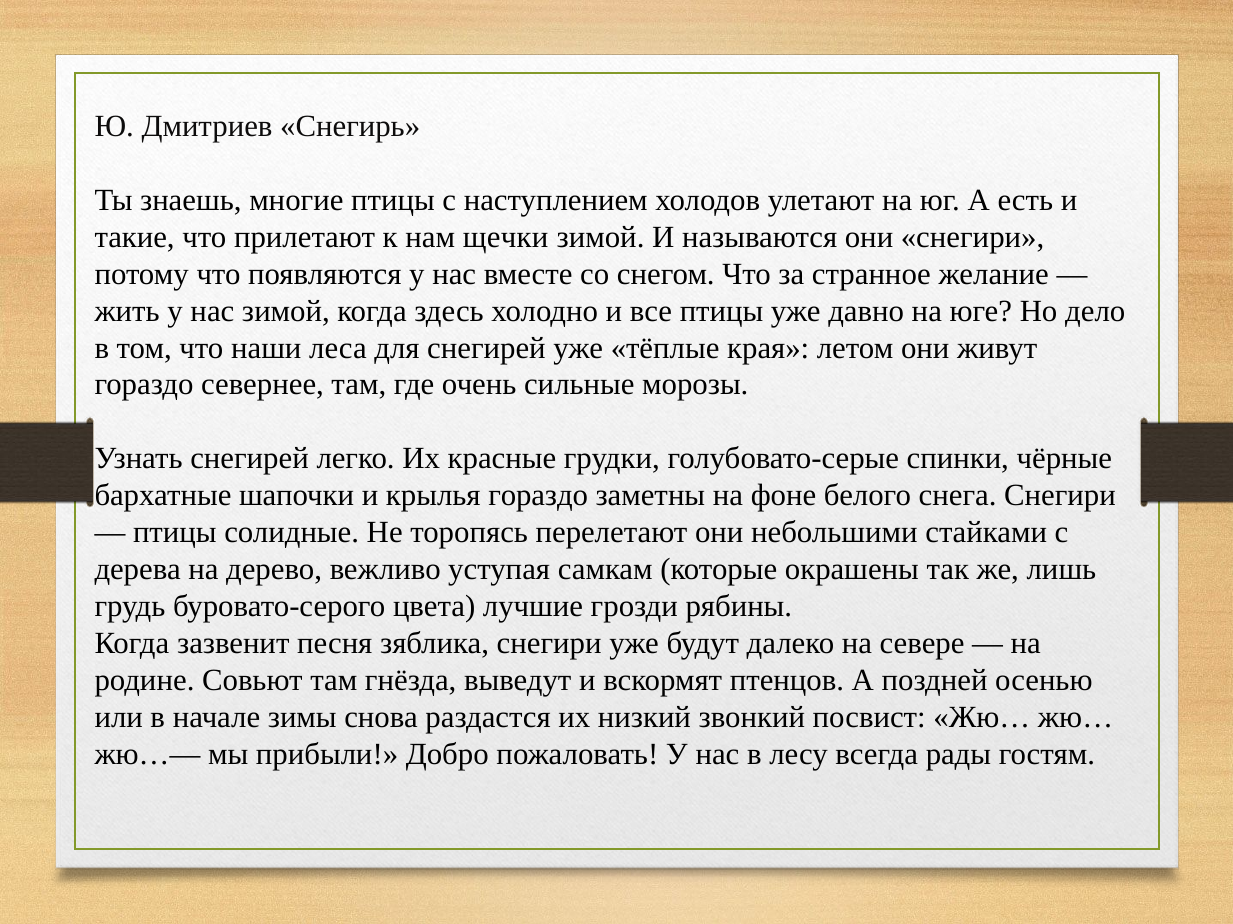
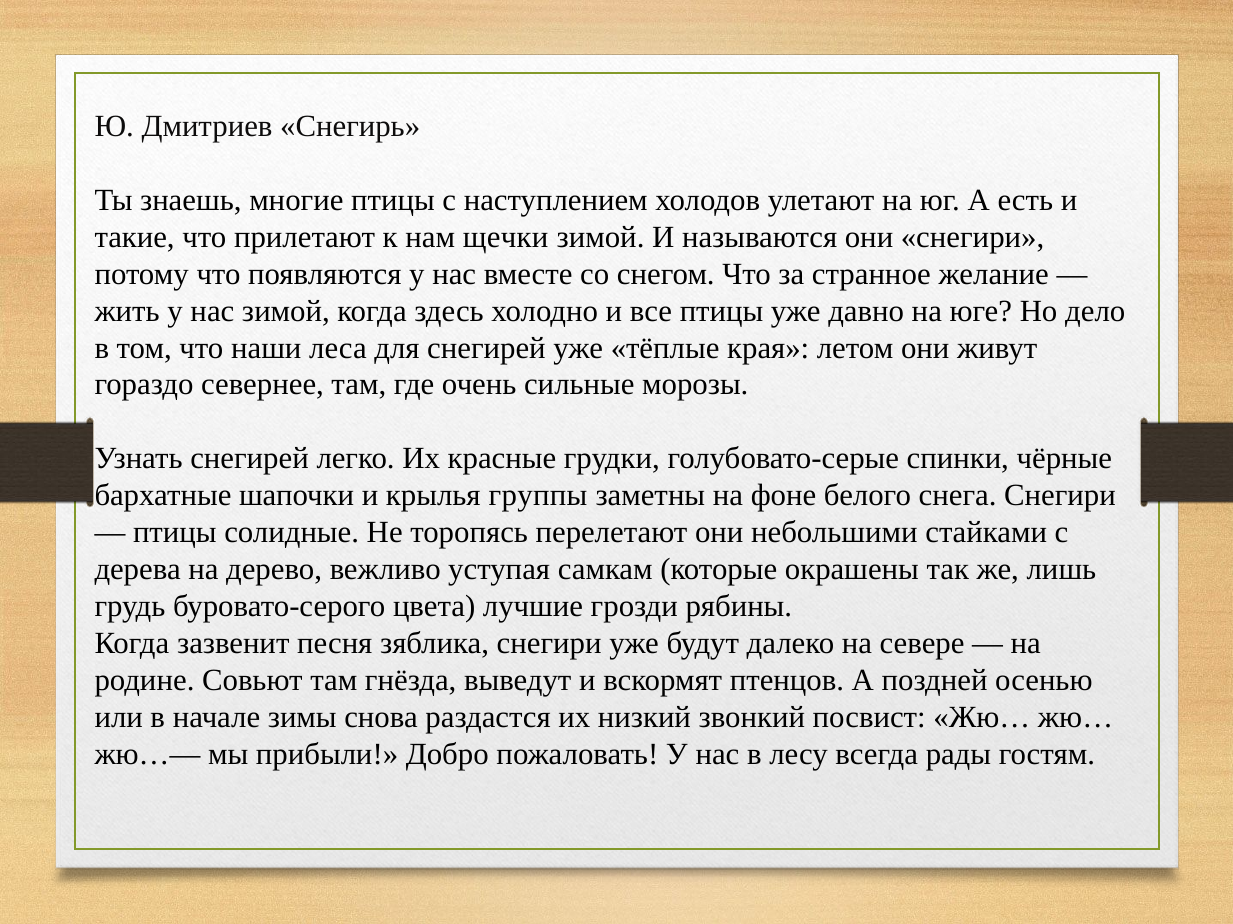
крылья гораздо: гораздо -> группы
